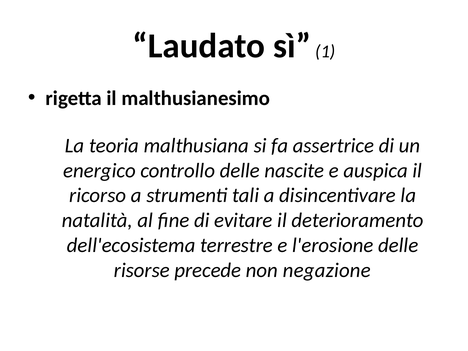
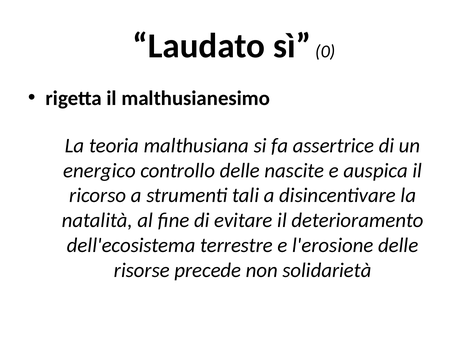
1: 1 -> 0
negazione: negazione -> solidarietà
